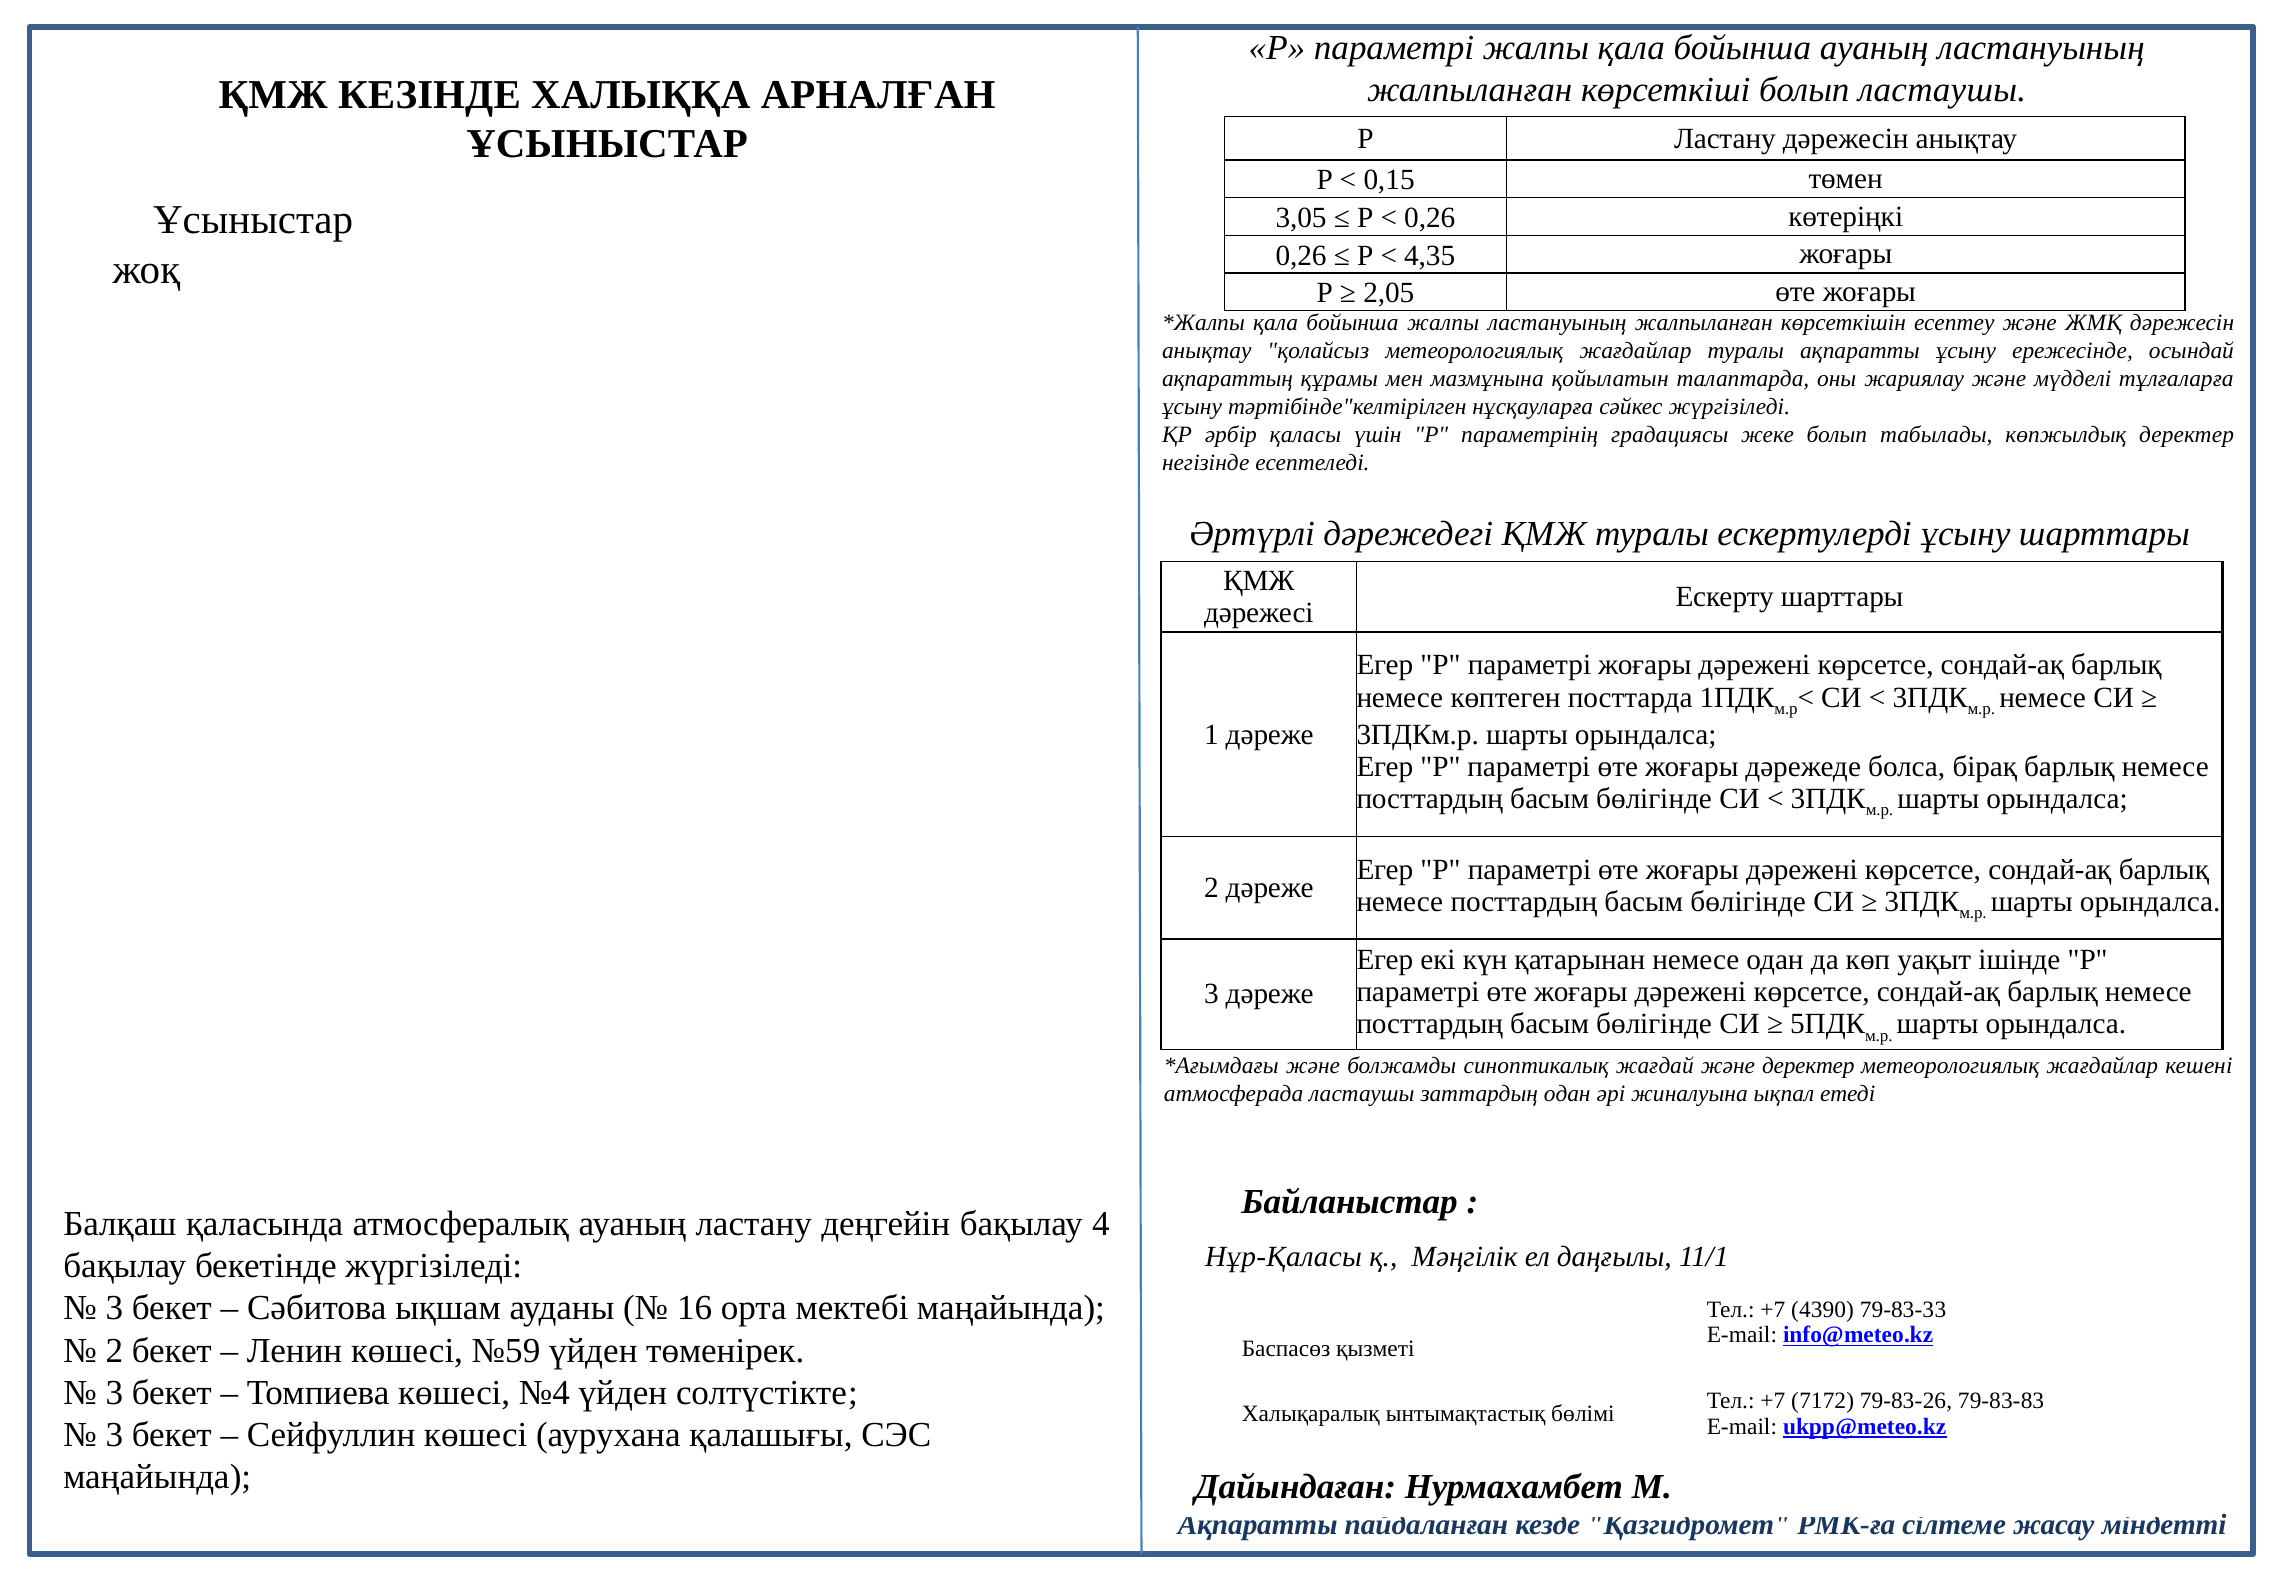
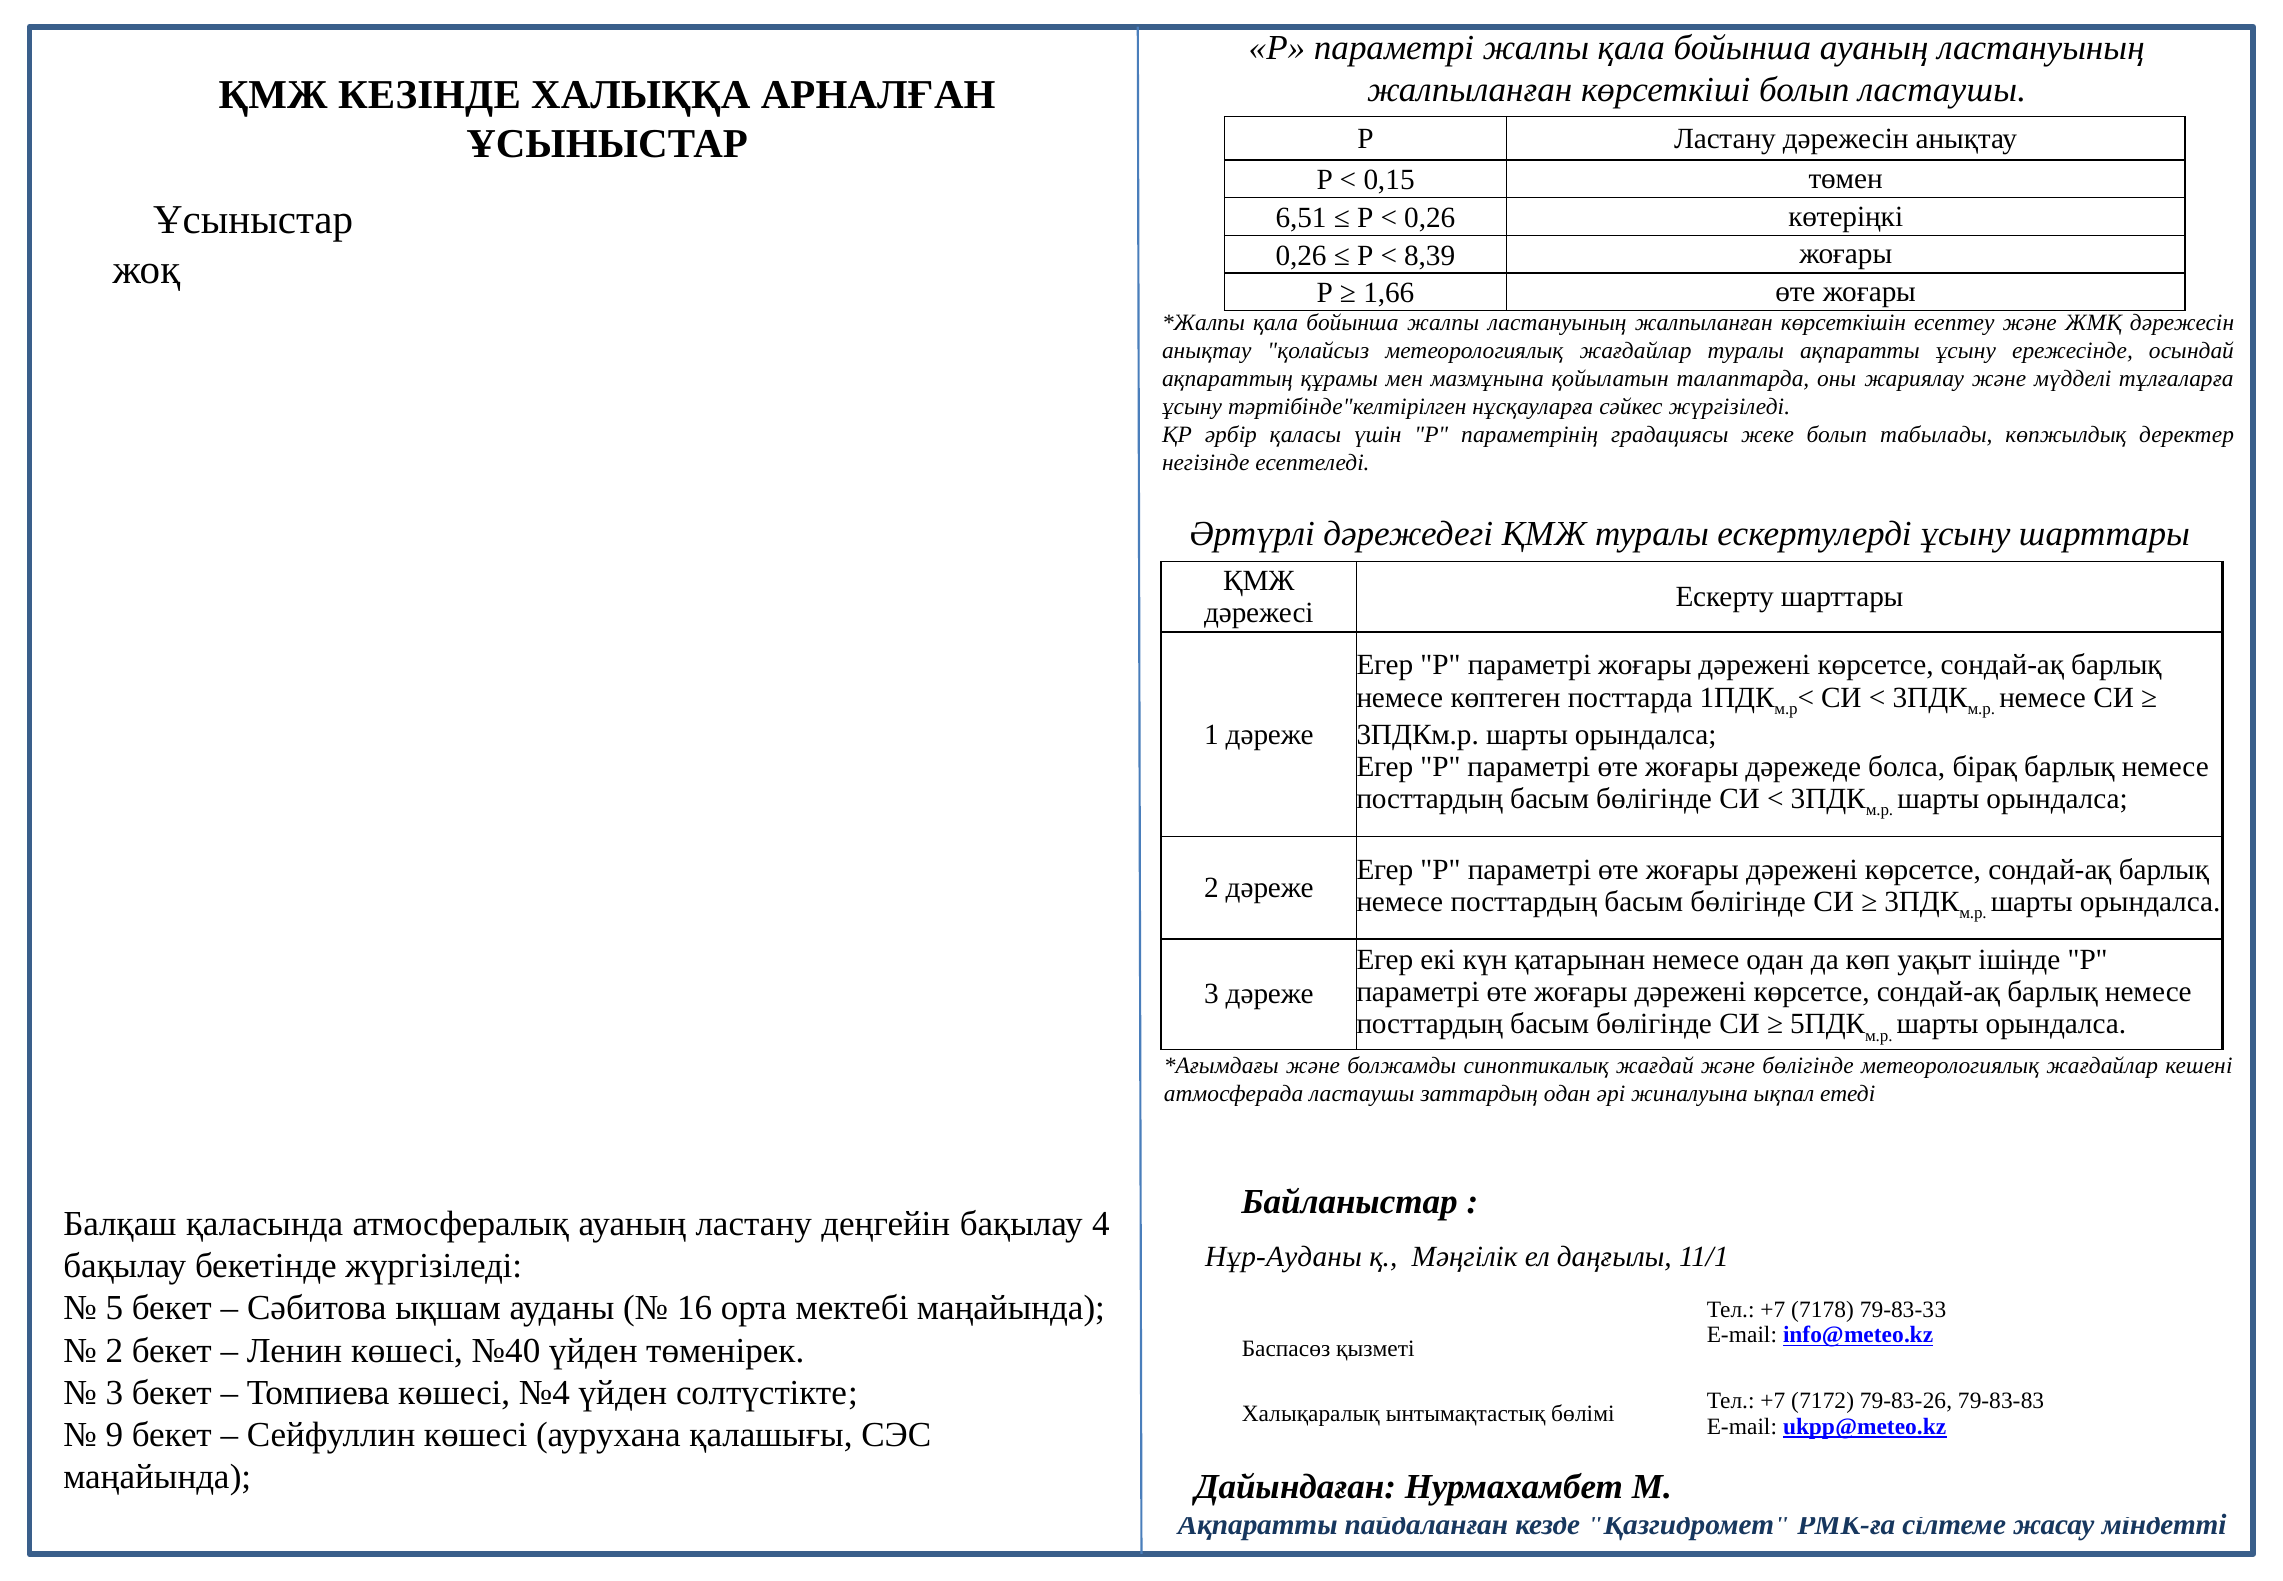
3,05: 3,05 -> 6,51
4,35: 4,35 -> 8,39
2,05: 2,05 -> 1,66
және деректер: деректер -> бөлігінде
Нұр-Қаласы: Нұр-Қаласы -> Нұр-Ауданы
3 at (114, 1308): 3 -> 5
4390: 4390 -> 7178
№59: №59 -> №40
3 at (114, 1434): 3 -> 9
